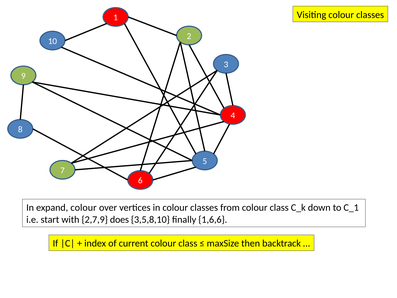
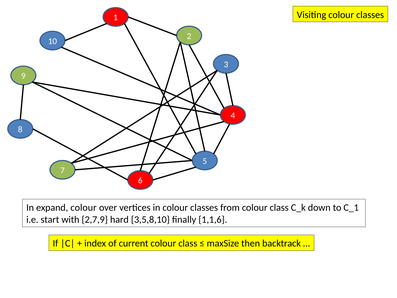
does: does -> hard
1,6,6: 1,6,6 -> 1,1,6
